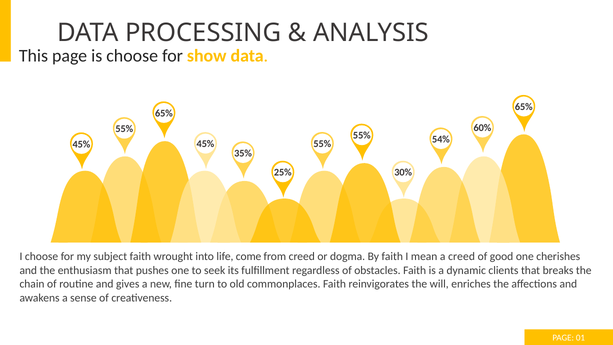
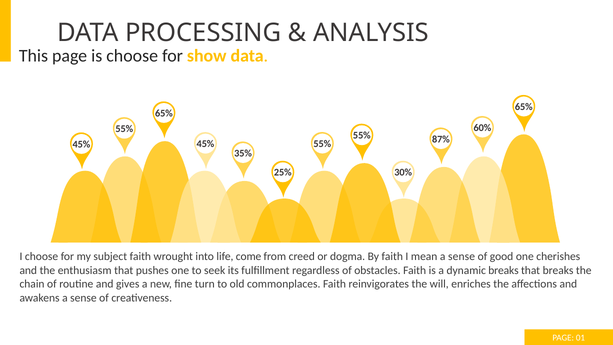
54%: 54% -> 87%
mean a creed: creed -> sense
dynamic clients: clients -> breaks
